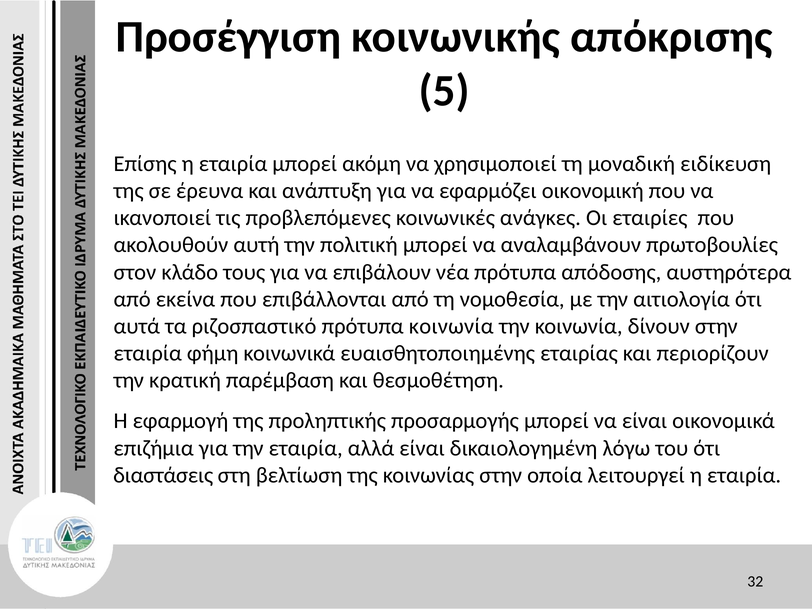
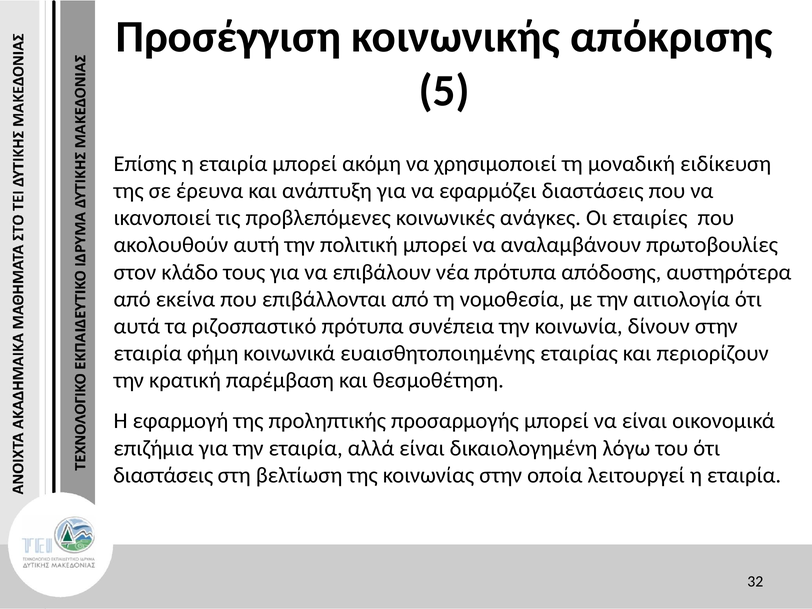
εφαρμόζει οικονομική: οικονομική -> διαστάσεις
πρότυπα κοινωνία: κοινωνία -> συνέπεια
